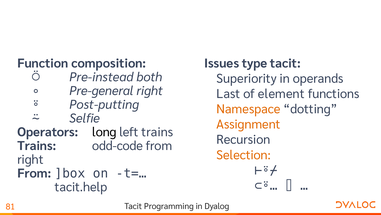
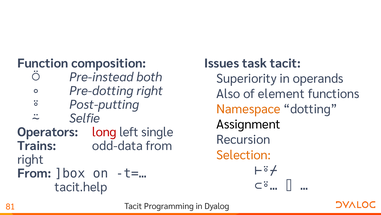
type: type -> task
Pre-general: Pre-general -> Pre-dotting
Last: Last -> Also
Assignment colour: orange -> black
long colour: black -> red
left trains: trains -> single
odd-code: odd-code -> odd-data
